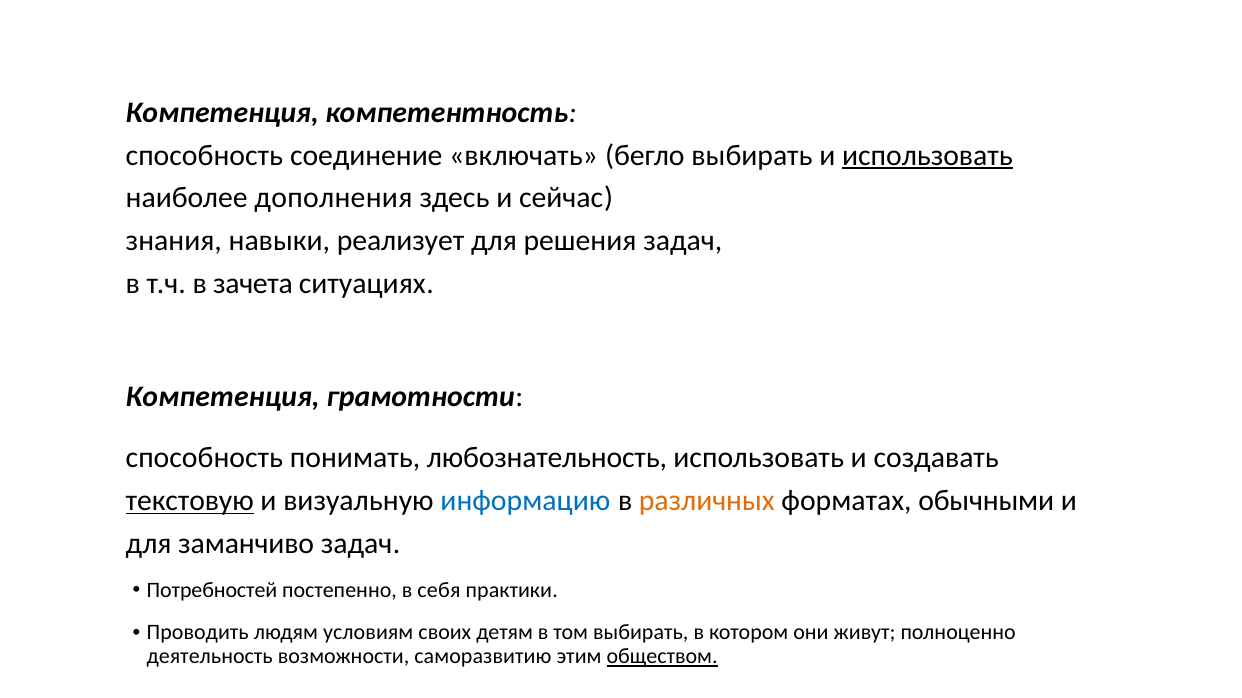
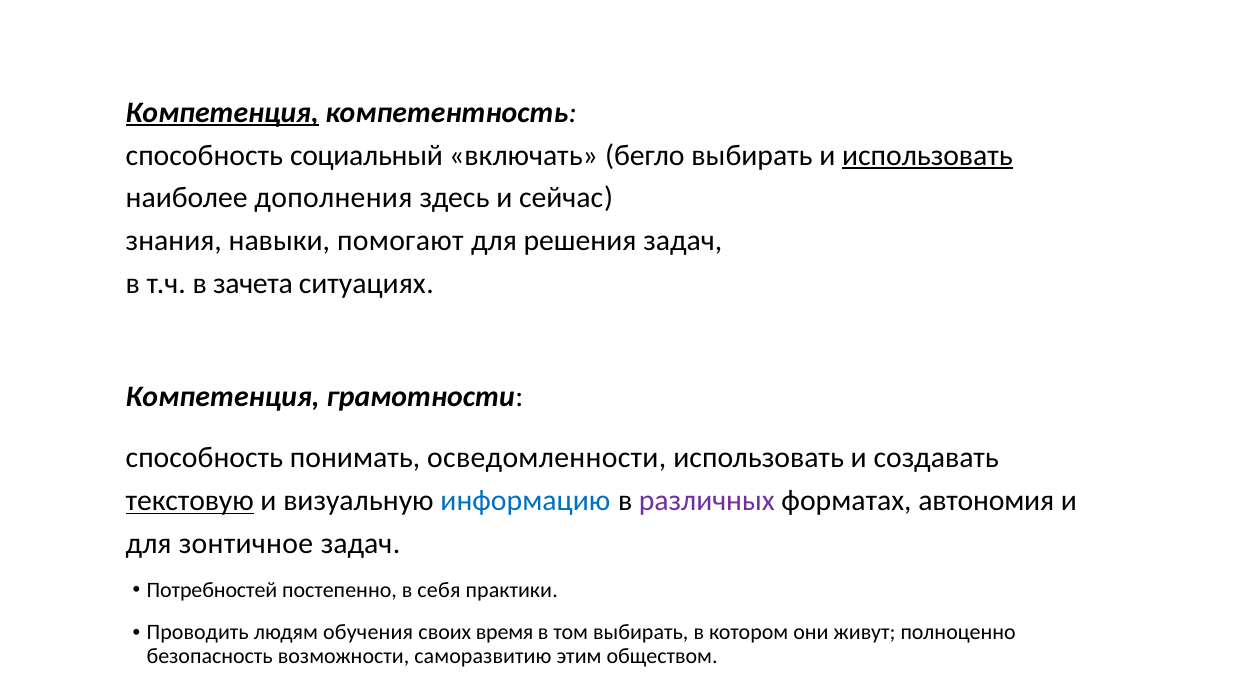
Компетенция at (222, 113) underline: none -> present
соединение: соединение -> социальный
реализует: реализует -> помогают
любознательность: любознательность -> осведомленности
различных colour: orange -> purple
обычными: обычными -> автономия
заманчиво: заманчиво -> зонтичное
условиям: условиям -> обучения
детям: детям -> время
деятельность: деятельность -> безопасность
обществом underline: present -> none
